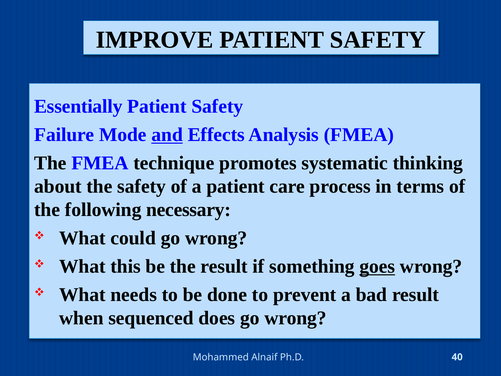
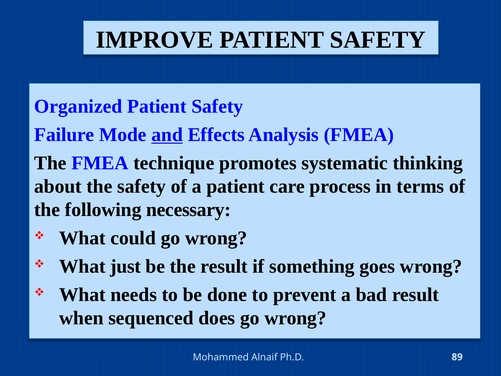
Essentially: Essentially -> Organized
this: this -> just
goes underline: present -> none
40: 40 -> 89
